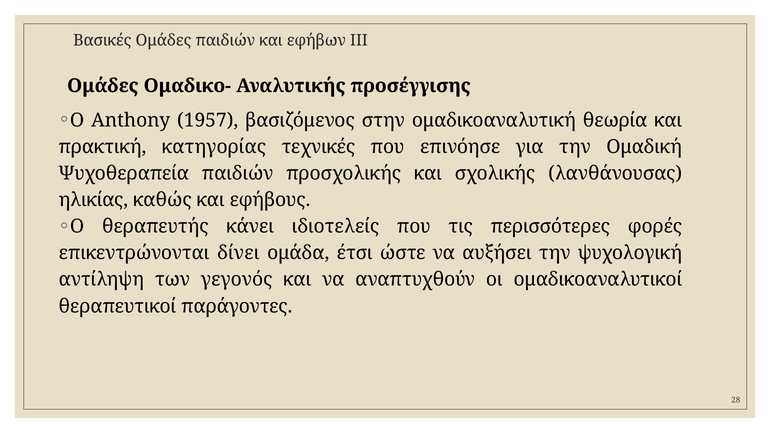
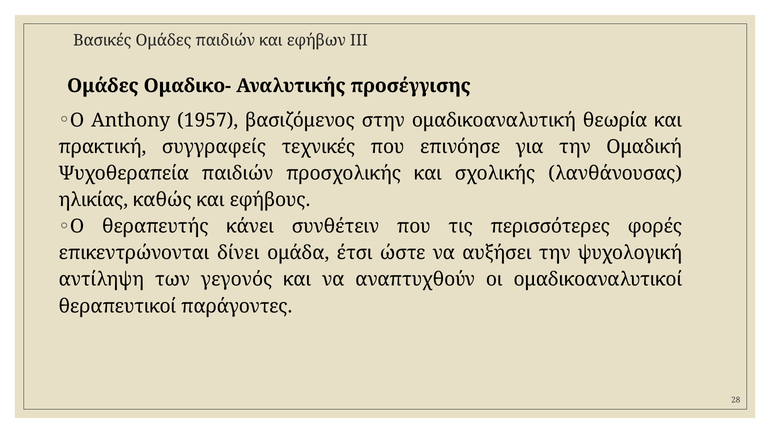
κατηγορίας: κατηγορίας -> συγγραφείς
ιδιοτελείς: ιδιοτελείς -> συνθέτειν
